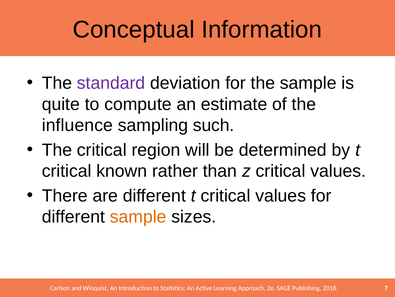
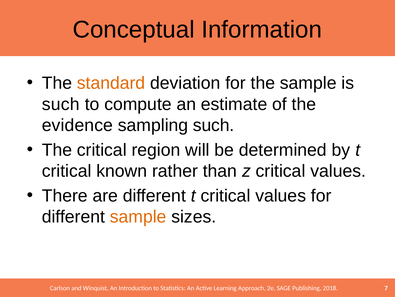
standard colour: purple -> orange
quite at (61, 104): quite -> such
influence: influence -> evidence
